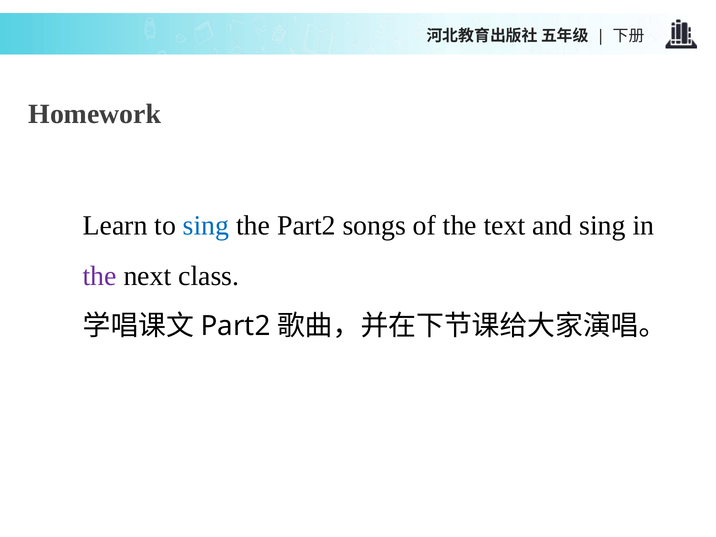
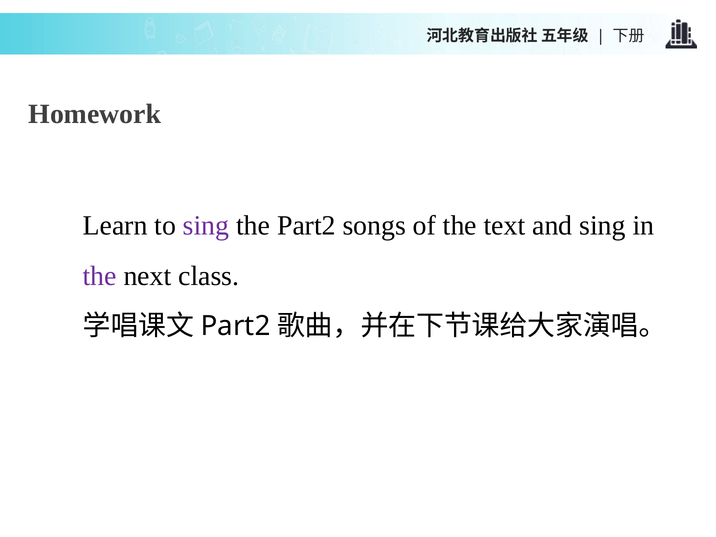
sing at (206, 226) colour: blue -> purple
